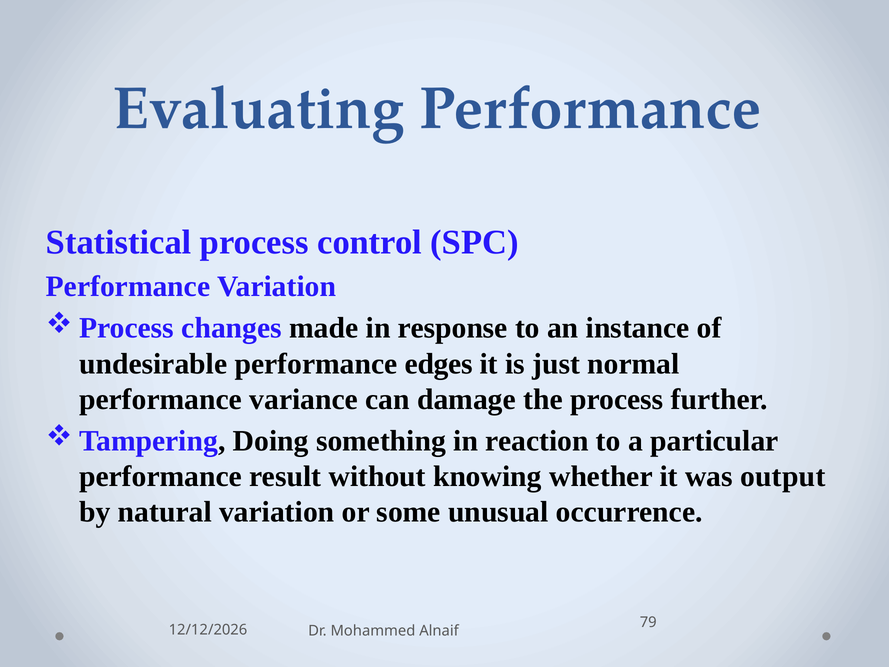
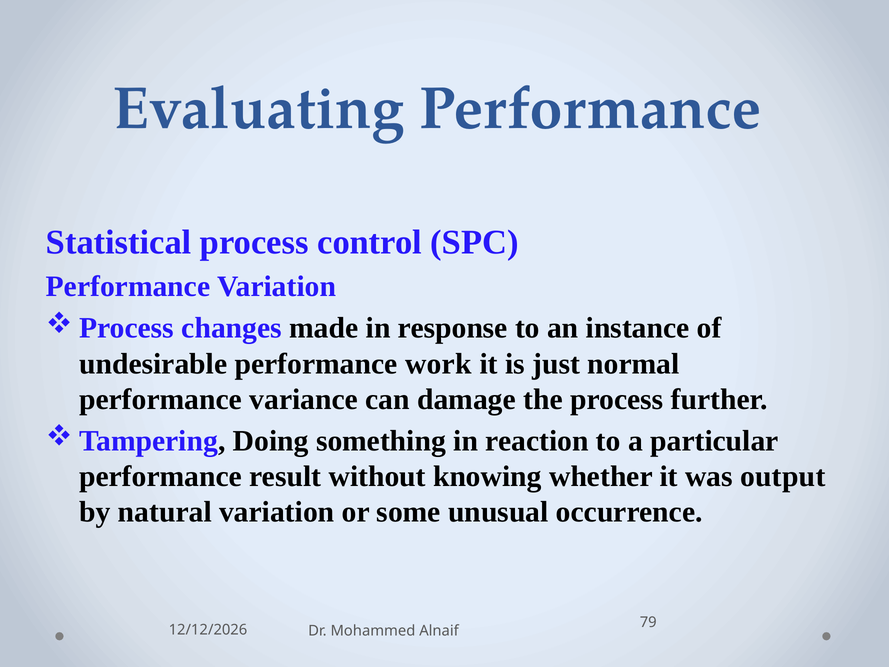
edges: edges -> work
